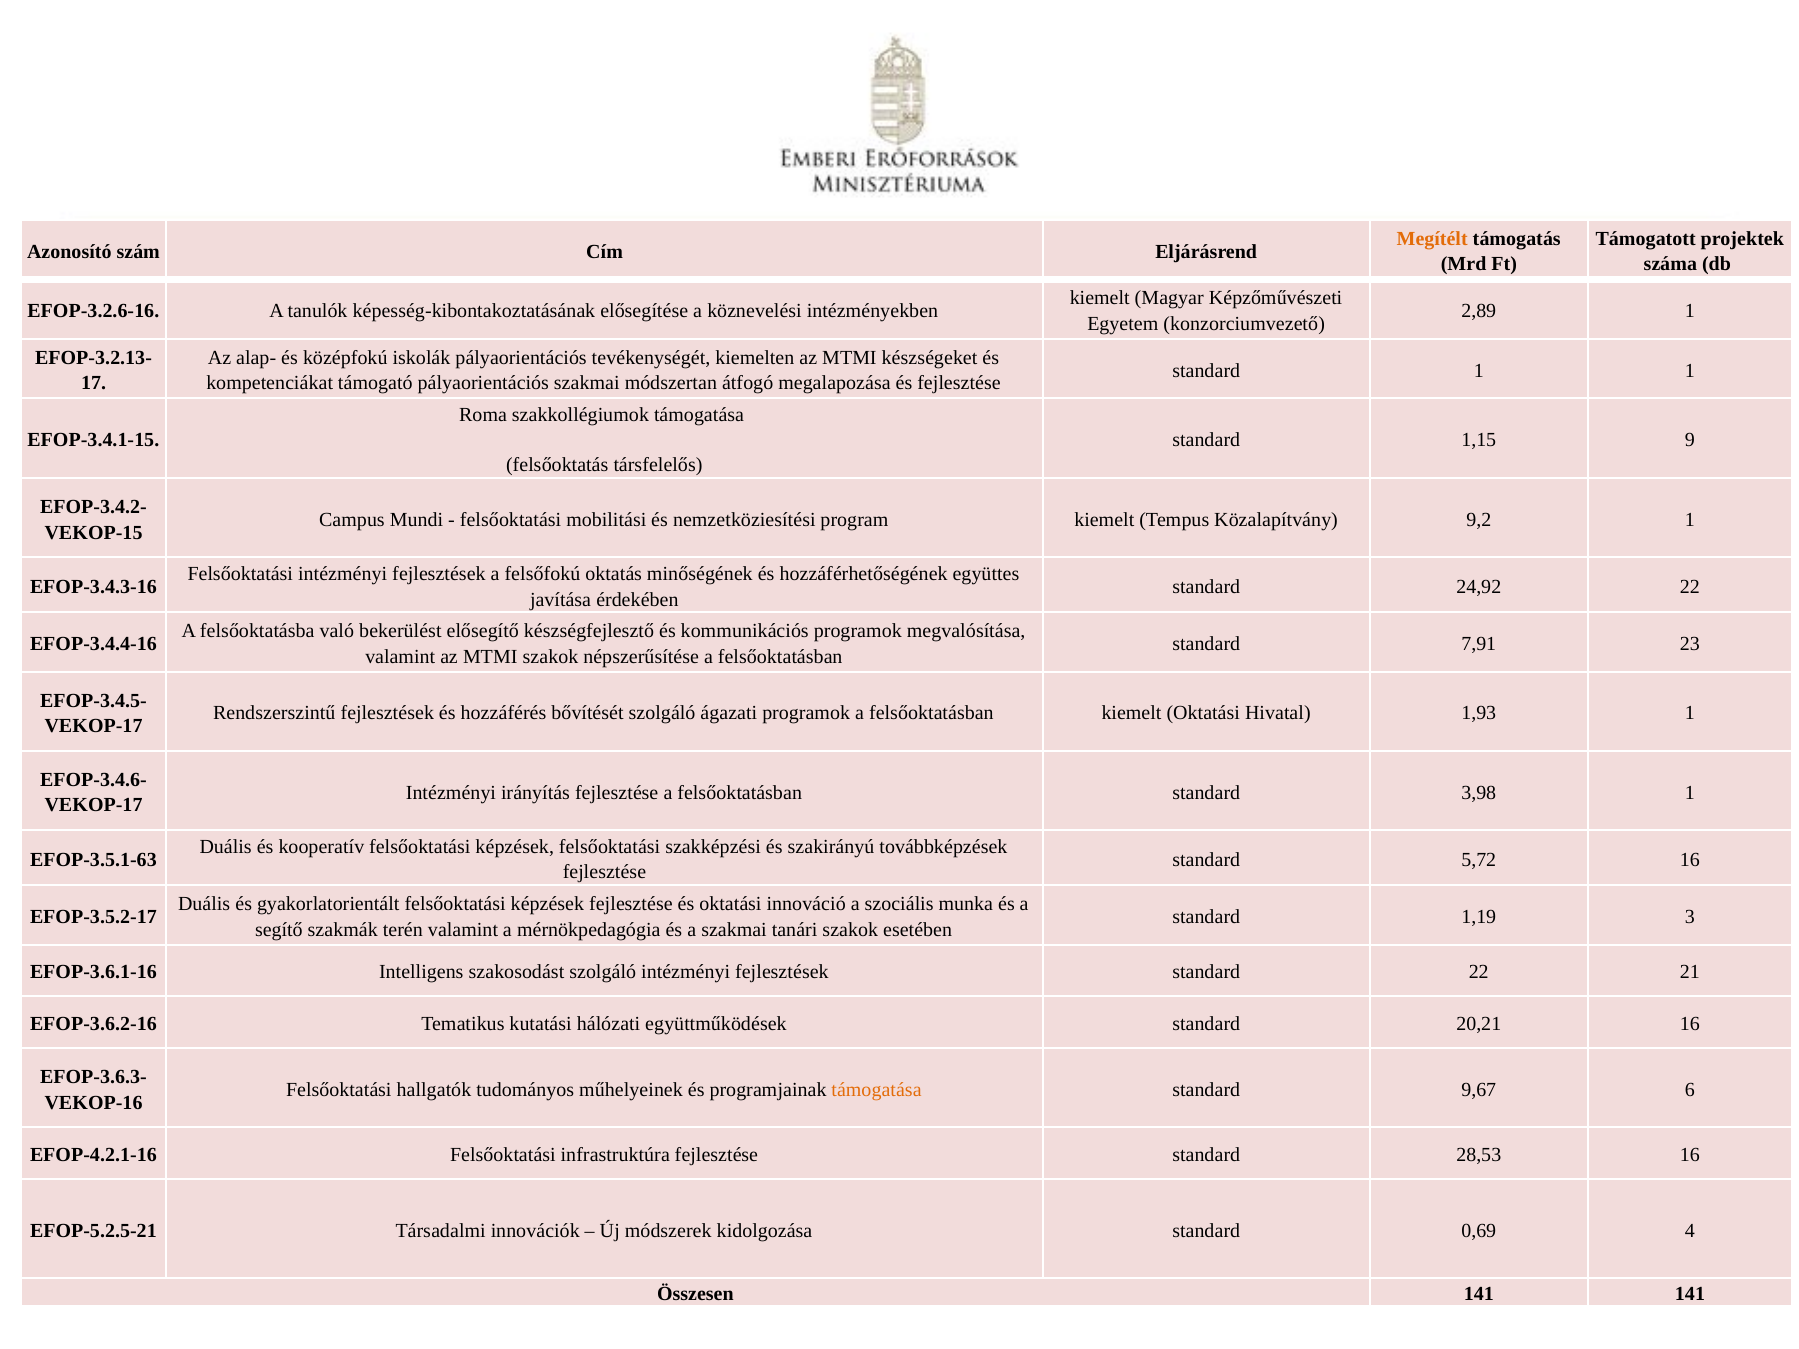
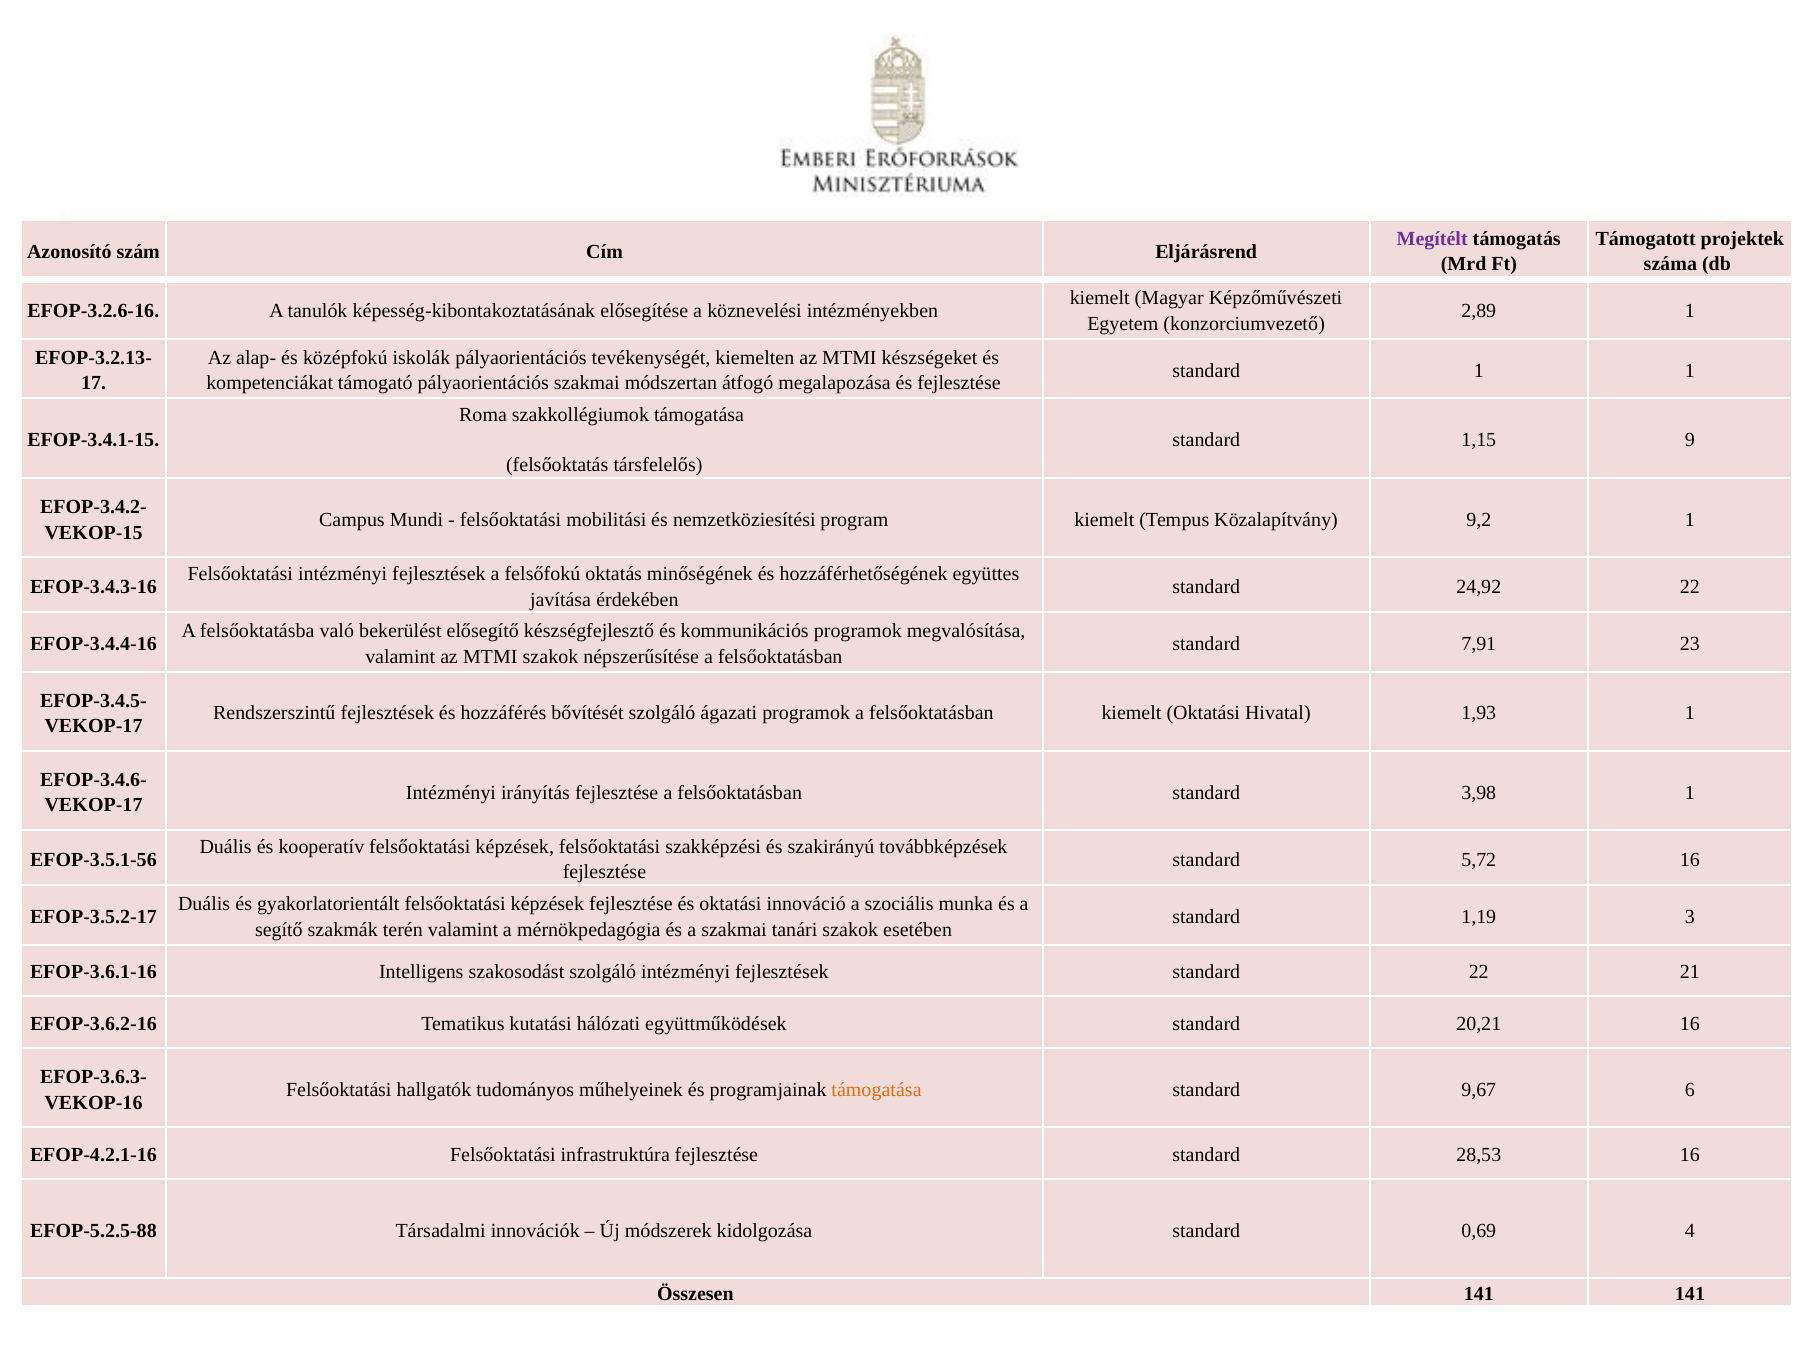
Megítélt colour: orange -> purple
EFOP-3.5.1-63: EFOP-3.5.1-63 -> EFOP-3.5.1-56
EFOP-5.2.5-21: EFOP-5.2.5-21 -> EFOP-5.2.5-88
